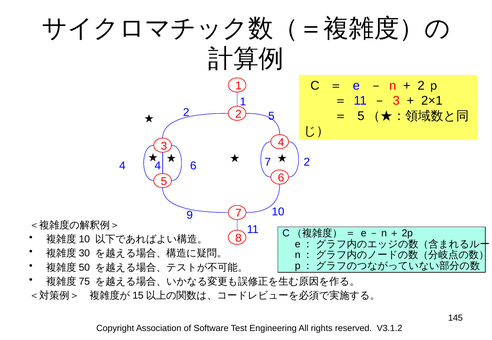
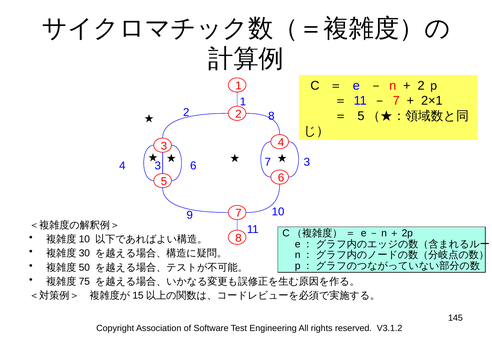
3 at (396, 101): 3 -> 7
2 5: 5 -> 8
4 4: 4 -> 3
7 2: 2 -> 3
